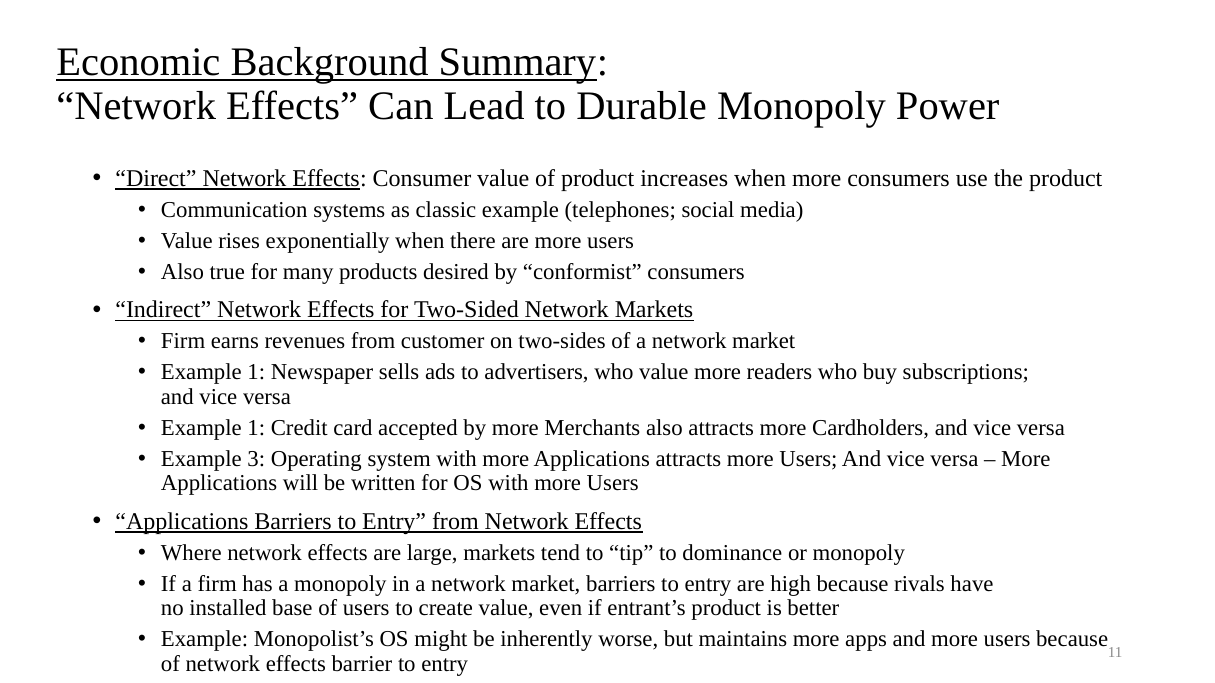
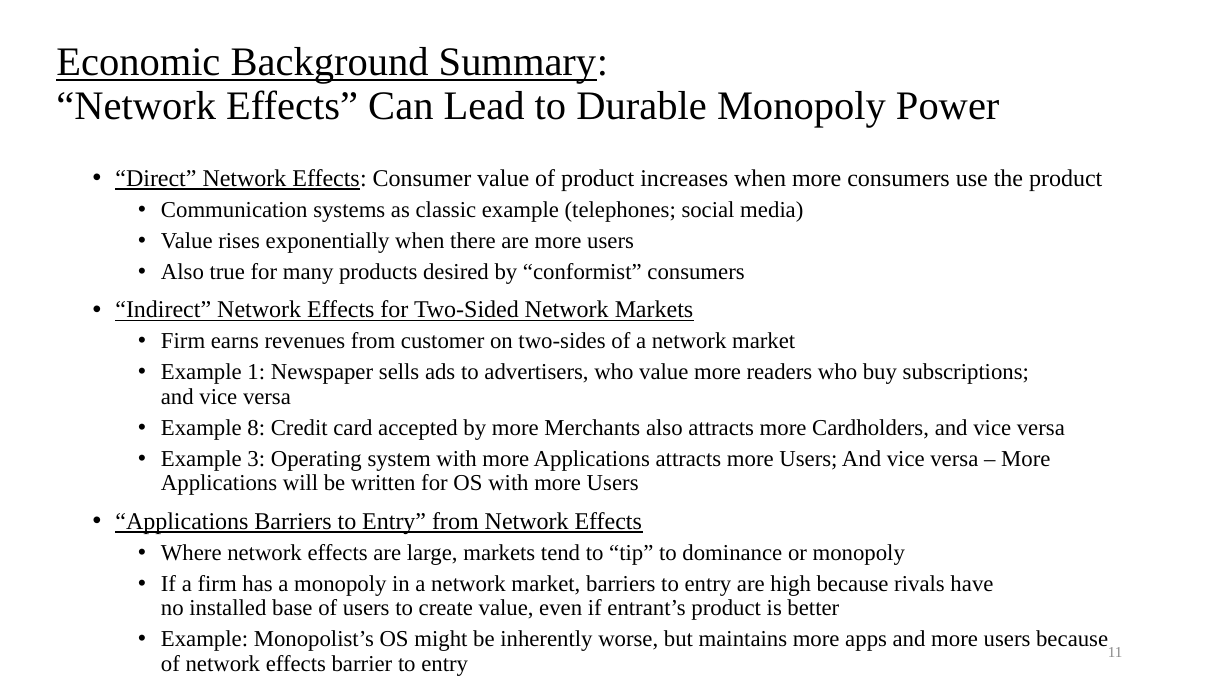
1 at (256, 428): 1 -> 8
